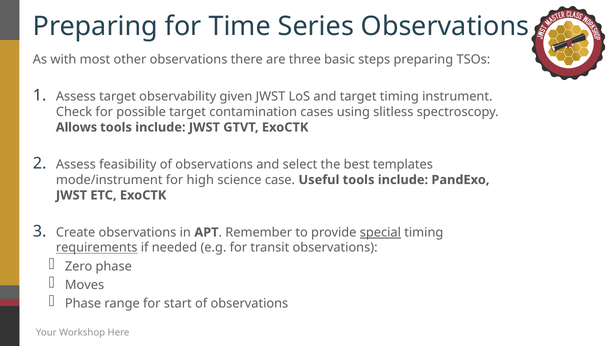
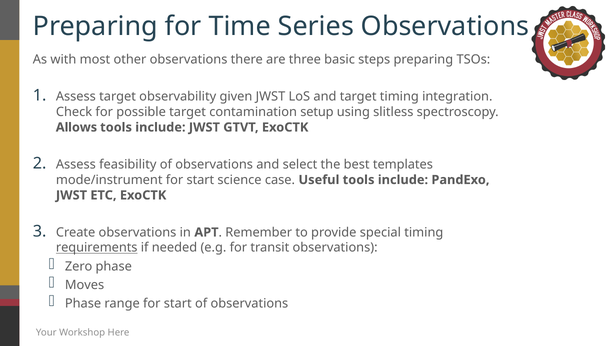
instrument: instrument -> integration
cases: cases -> setup
mode/instrument for high: high -> start
special underline: present -> none
